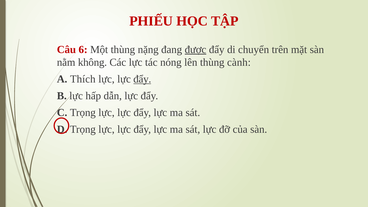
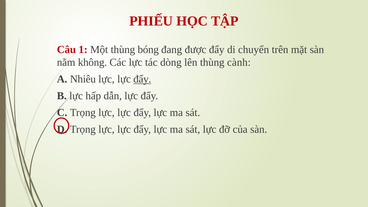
6: 6 -> 1
nặng: nặng -> bóng
được underline: present -> none
nóng: nóng -> dòng
Thích: Thích -> Nhiêu
